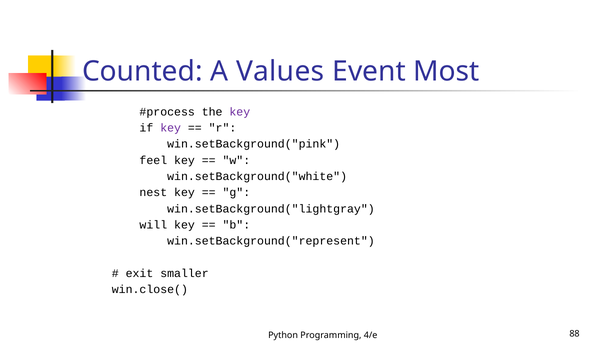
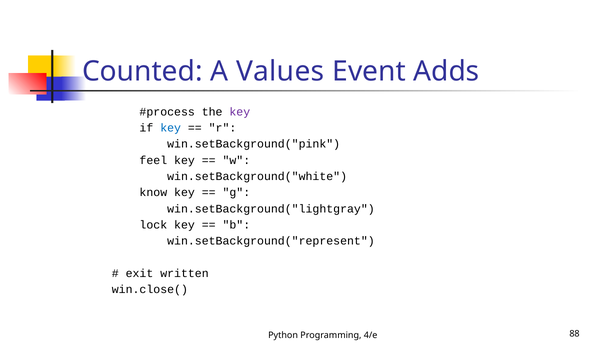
Most: Most -> Adds
key at (171, 128) colour: purple -> blue
nest: nest -> know
will: will -> lock
smaller: smaller -> written
